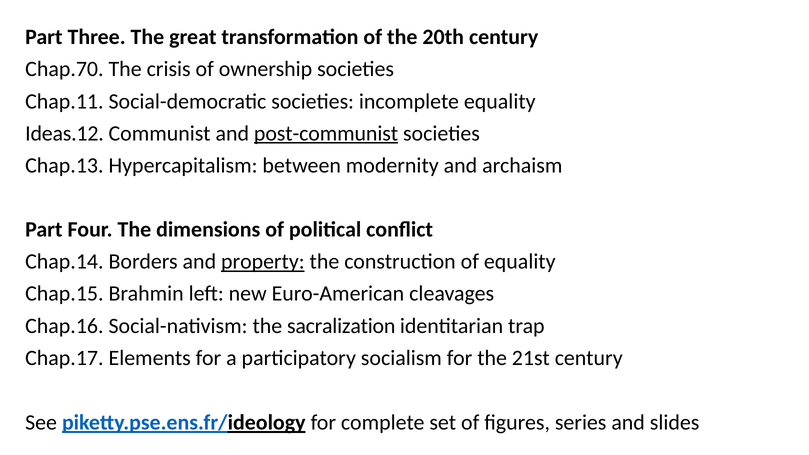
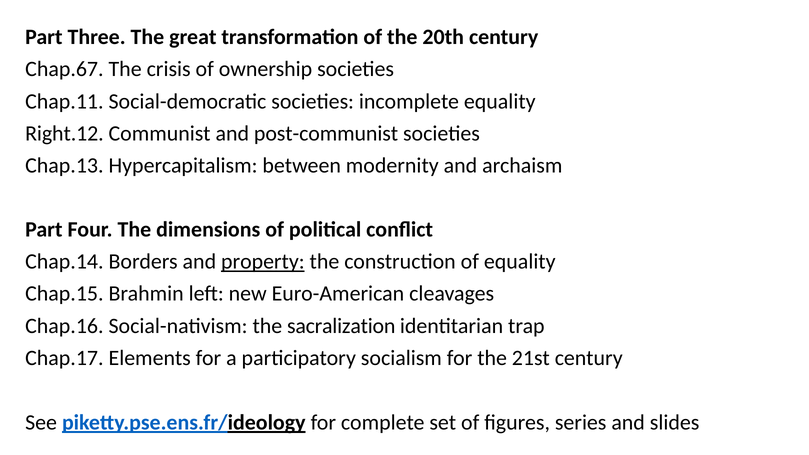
Chap.70: Chap.70 -> Chap.67
Ideas.12: Ideas.12 -> Right.12
post-communist underline: present -> none
